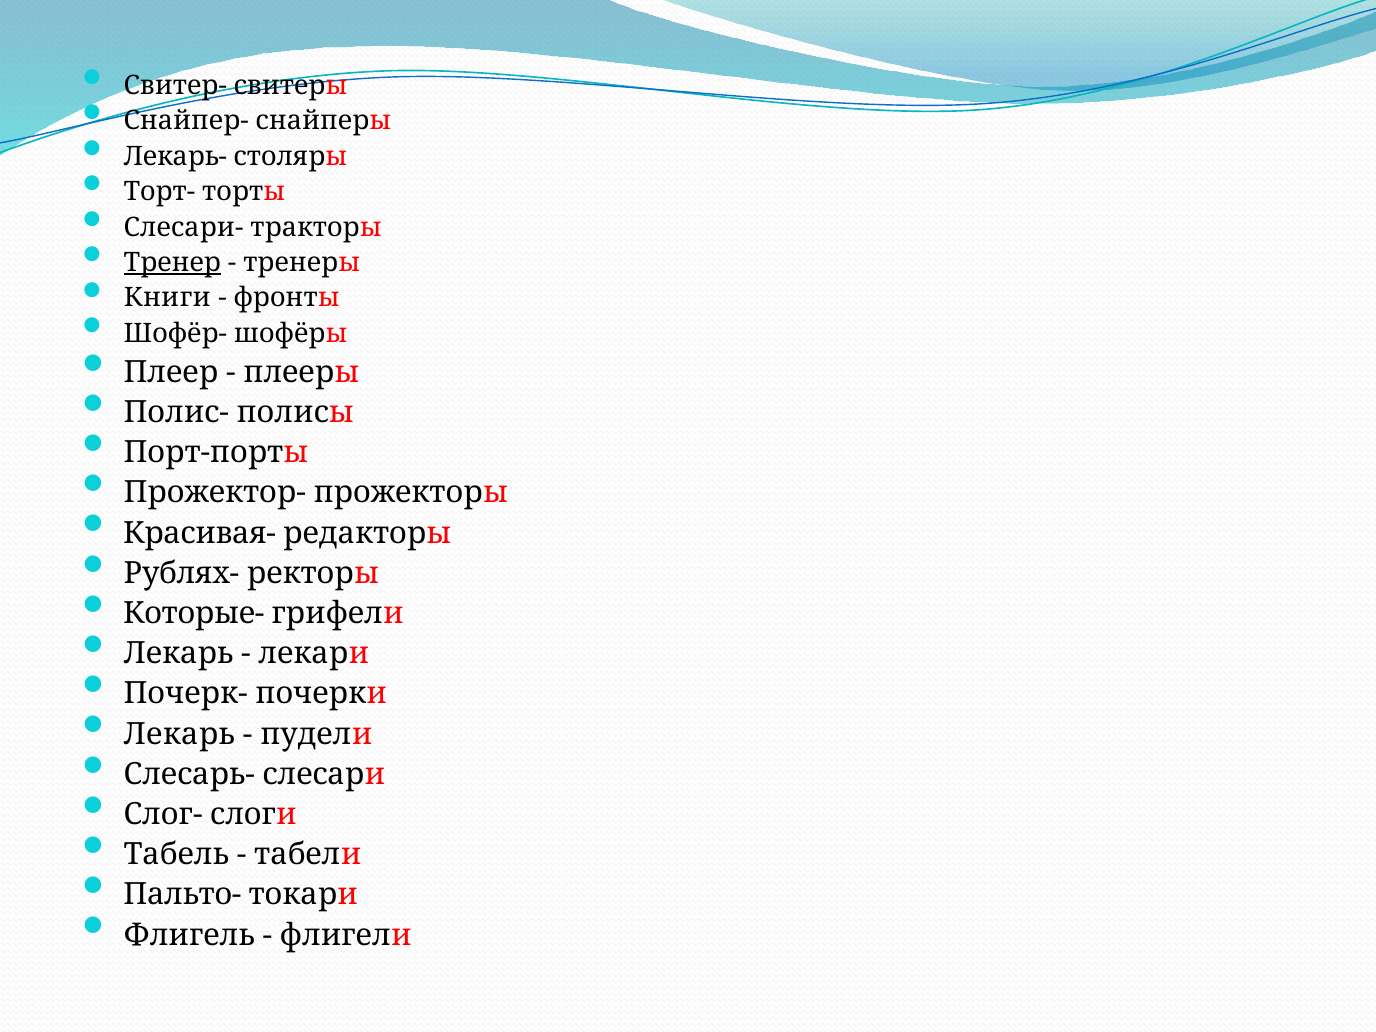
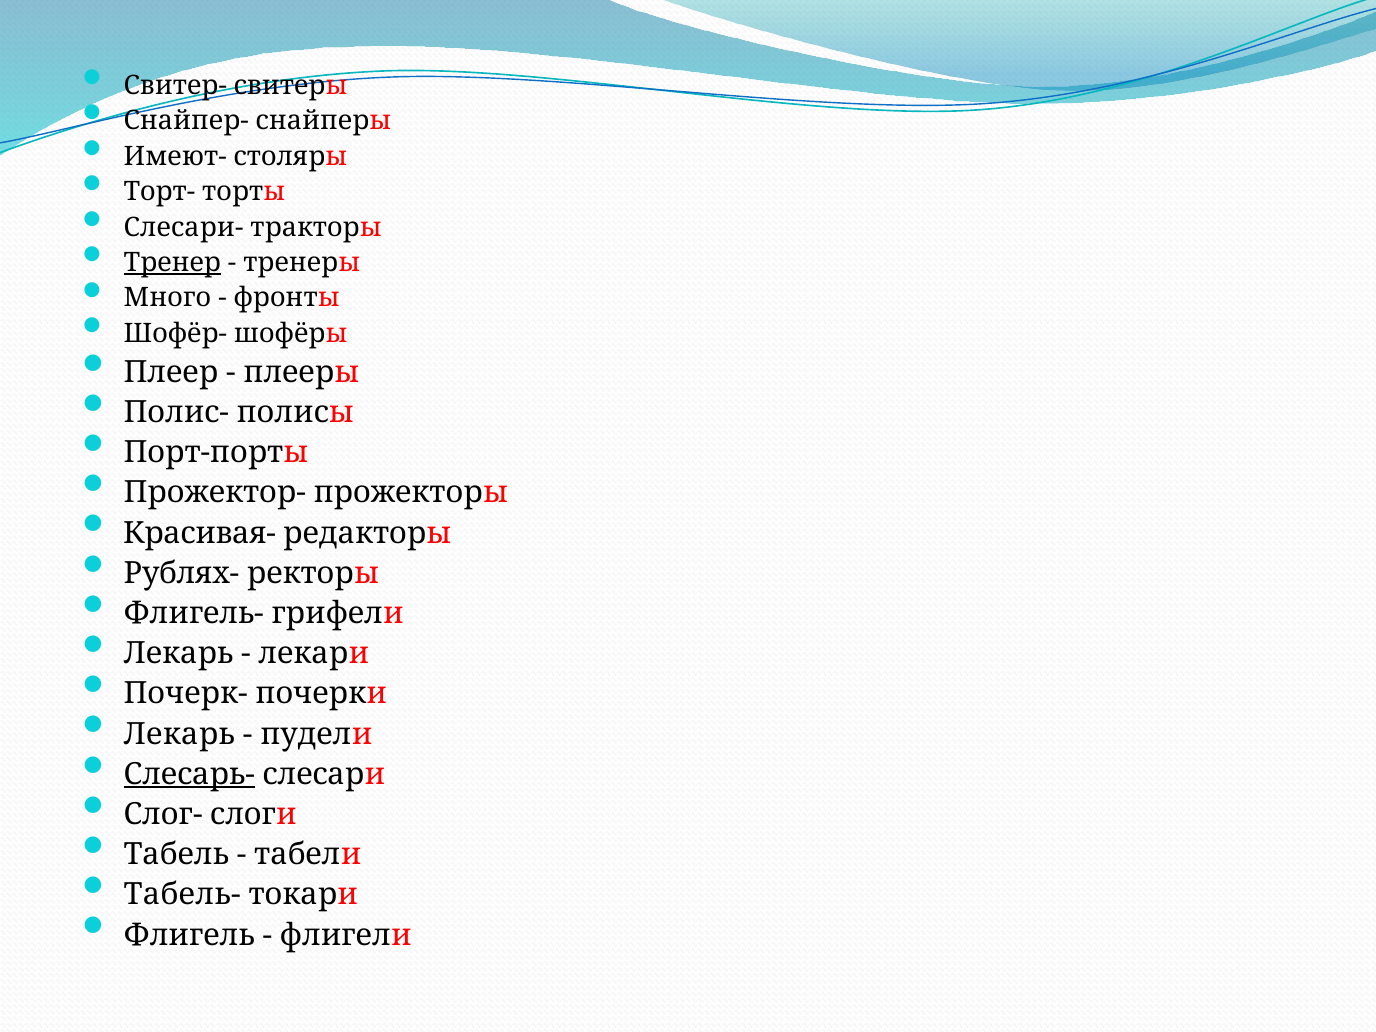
Лекарь-: Лекарь- -> Имеют-
Книги: Книги -> Много
Которые-: Которые- -> Флигель-
Слесарь- underline: none -> present
Пальто-: Пальто- -> Табель-
